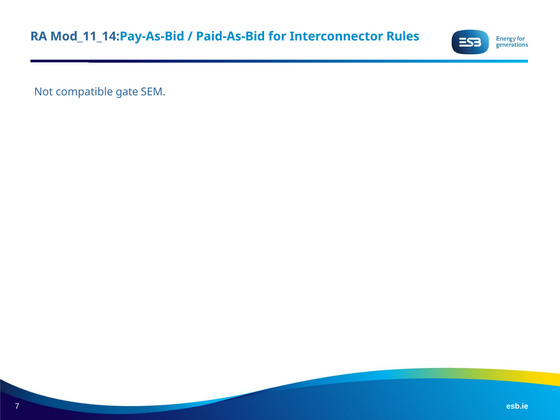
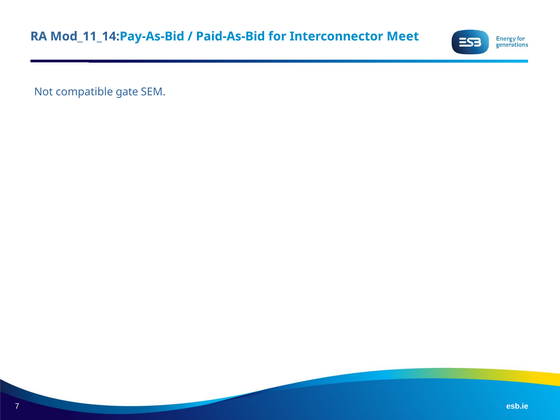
Rules: Rules -> Meet
